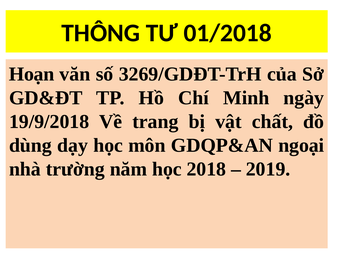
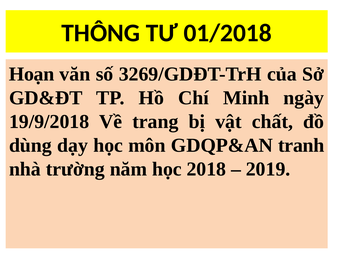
ngoại: ngoại -> tranh
